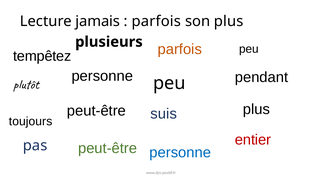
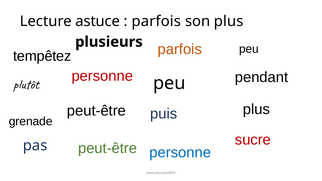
jamais: jamais -> astuce
personne at (102, 76) colour: black -> red
suis: suis -> puis
toujours: toujours -> grenade
entier: entier -> sucre
